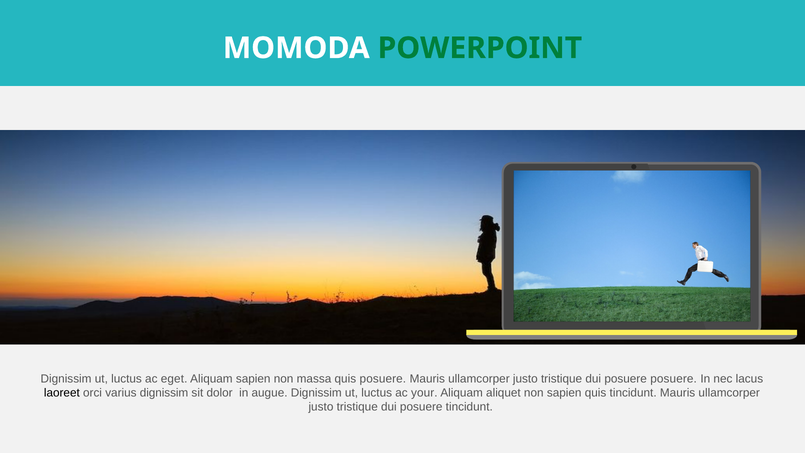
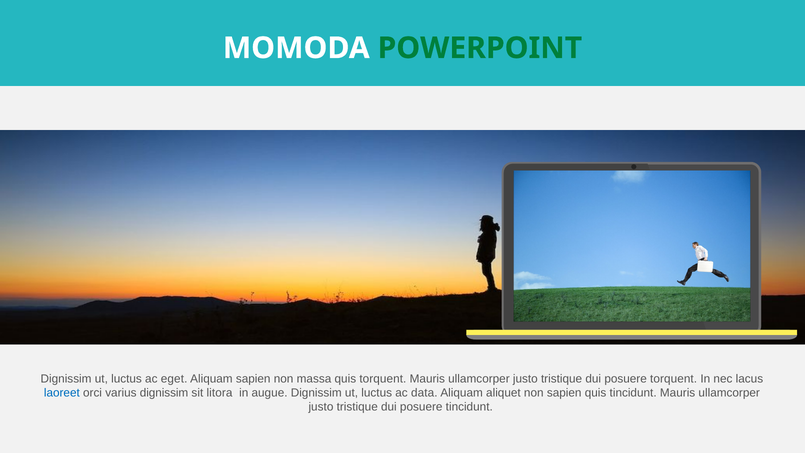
quis posuere: posuere -> torquent
posuere posuere: posuere -> torquent
laoreet colour: black -> blue
dolor: dolor -> litora
your: your -> data
